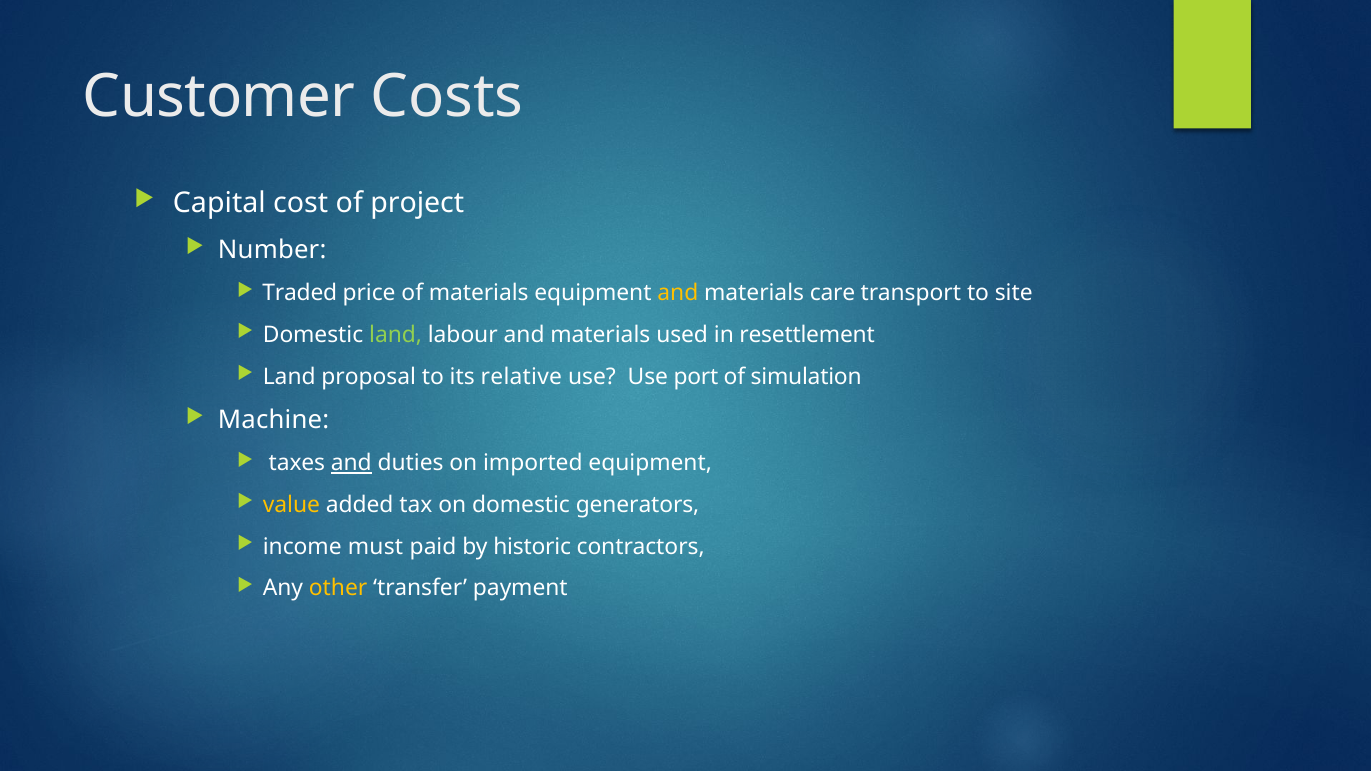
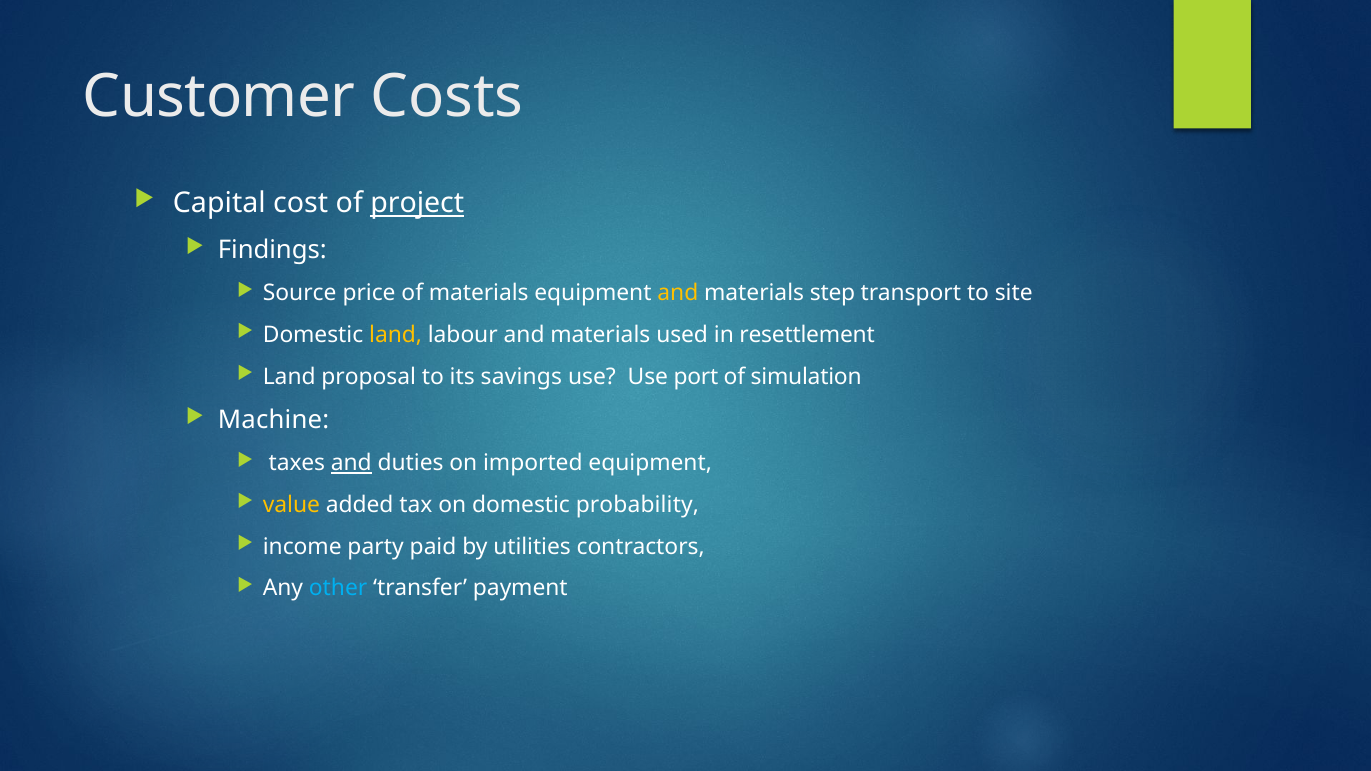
project underline: none -> present
Number: Number -> Findings
Traded: Traded -> Source
care: care -> step
land at (396, 335) colour: light green -> yellow
relative: relative -> savings
generators: generators -> probability
must: must -> party
historic: historic -> utilities
other colour: yellow -> light blue
